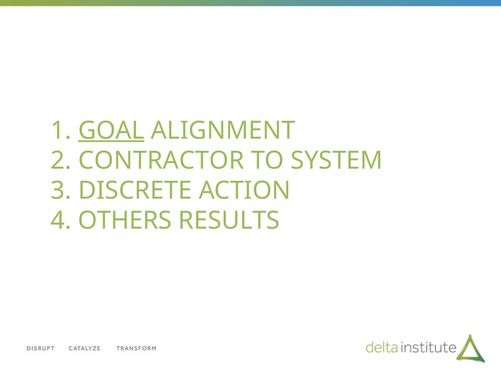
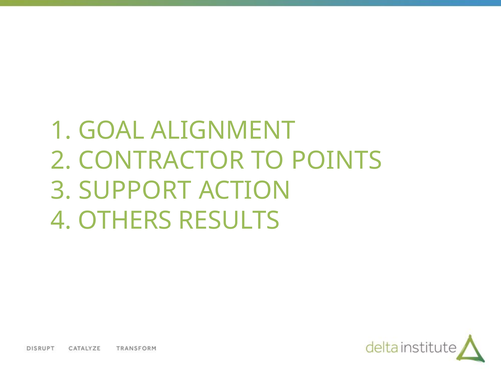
GOAL underline: present -> none
SYSTEM: SYSTEM -> POINTS
DISCRETE: DISCRETE -> SUPPORT
